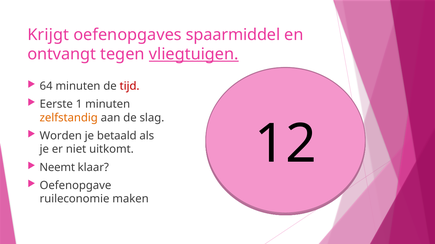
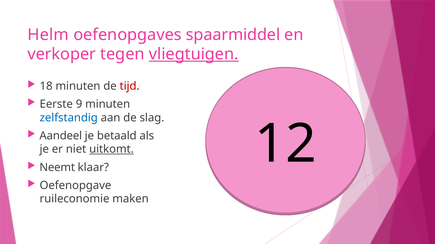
Krijgt: Krijgt -> Helm
ontvangt: ontvangt -> verkoper
64: 64 -> 18
1: 1 -> 9
zelfstandig colour: orange -> blue
Worden: Worden -> Aandeel
uitkomt underline: none -> present
